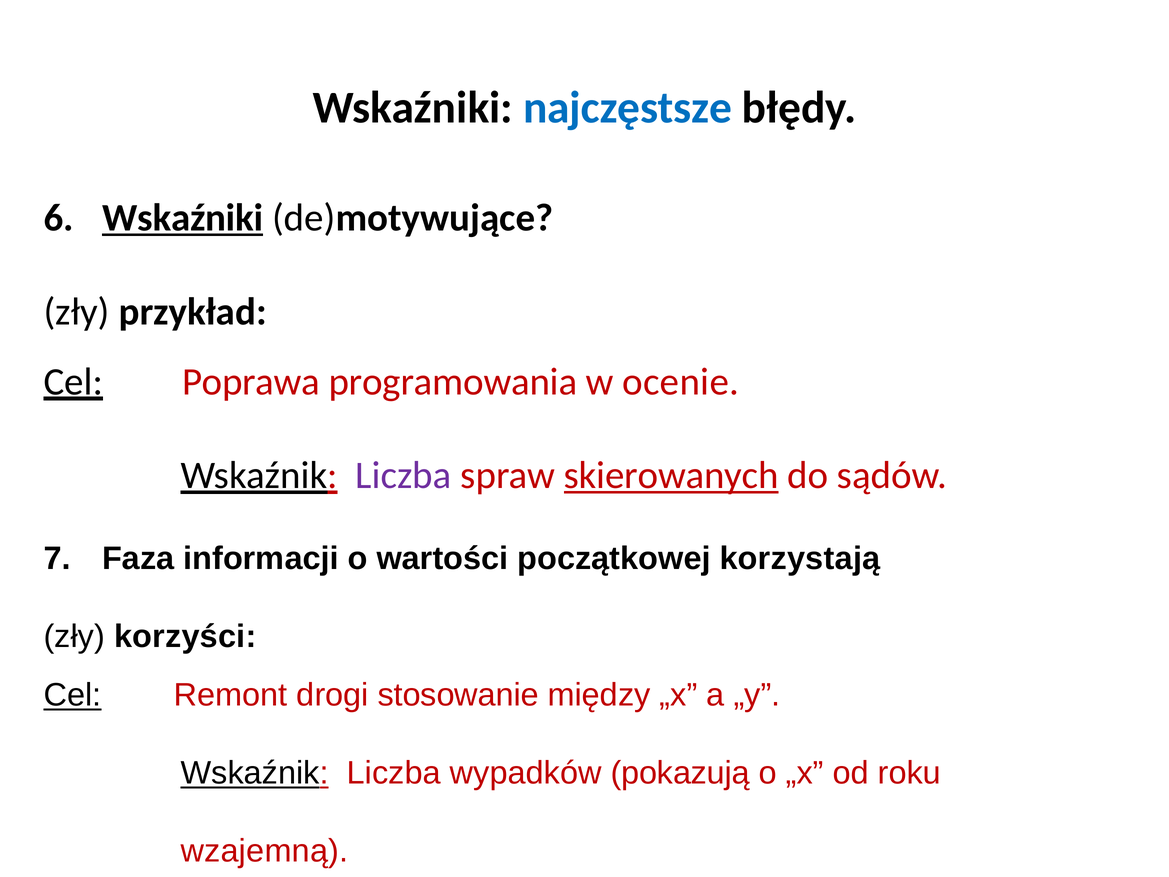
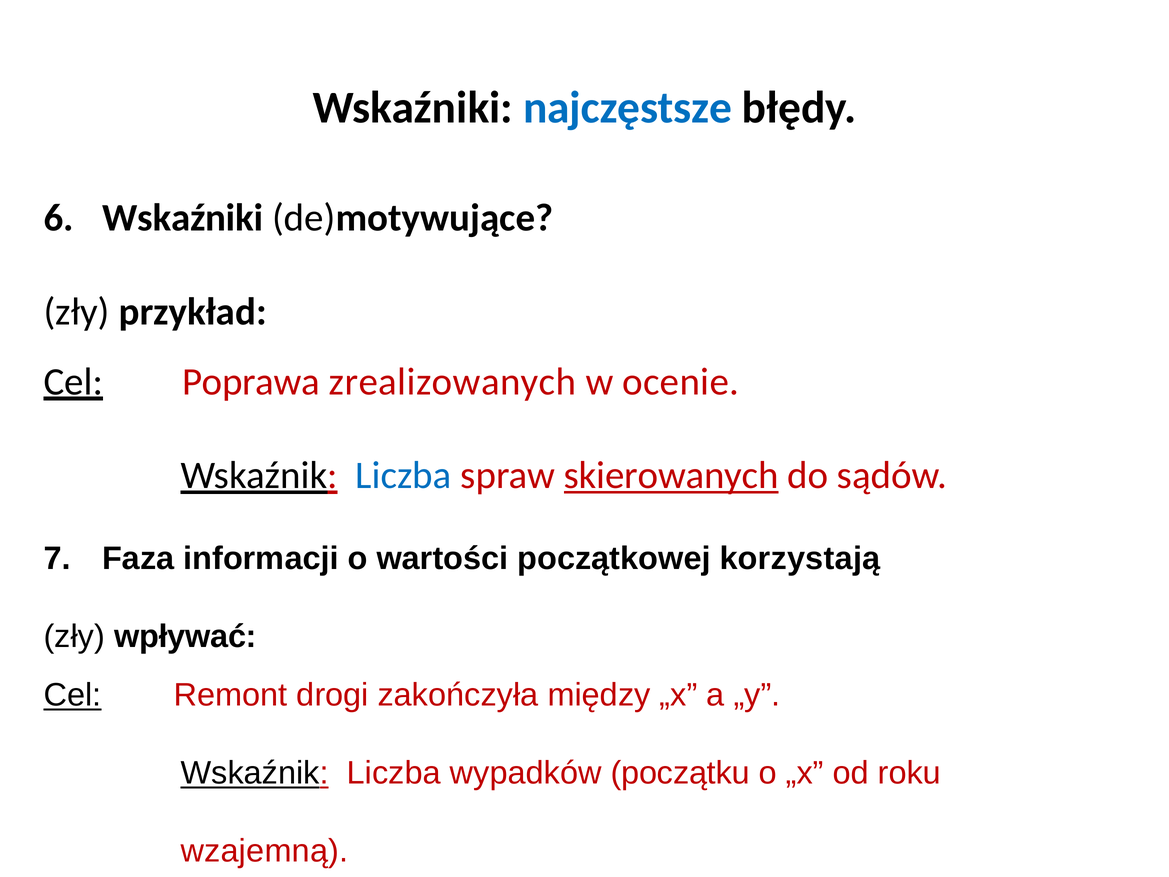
Wskaźniki at (183, 218) underline: present -> none
programowania: programowania -> zrealizowanych
Liczba at (403, 475) colour: purple -> blue
korzyści: korzyści -> wpływać
stosowanie: stosowanie -> zakończyła
pokazują: pokazują -> początku
